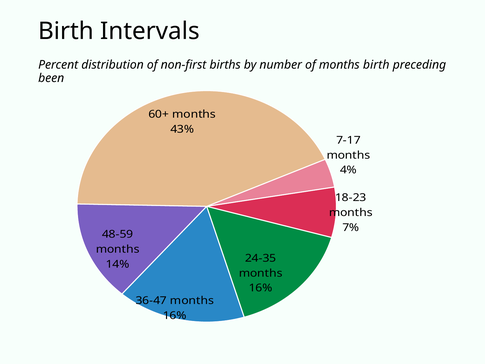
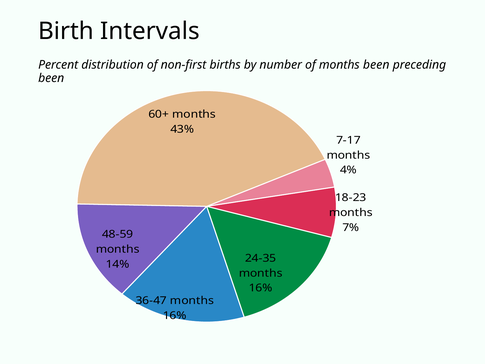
months birth: birth -> been
